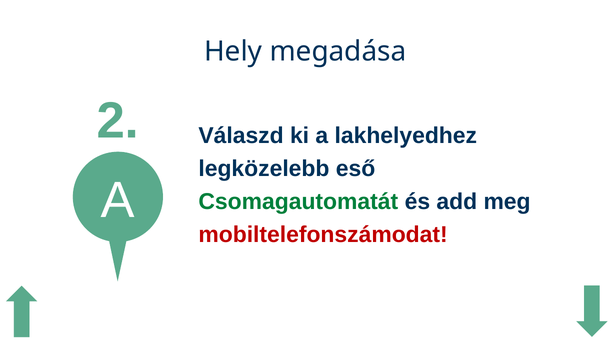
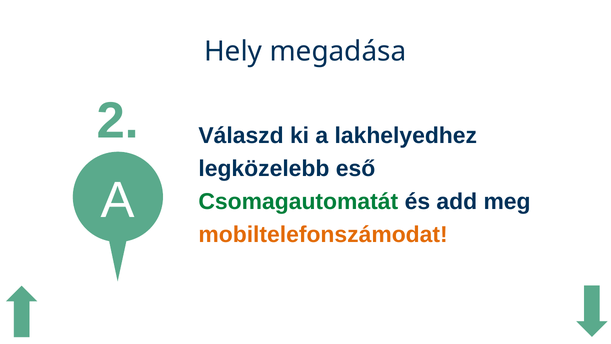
mobiltelefonszámodat colour: red -> orange
